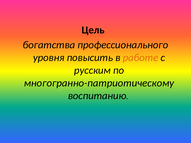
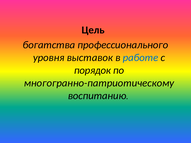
повысить: повысить -> выставок
работе colour: orange -> blue
русским: русским -> порядок
